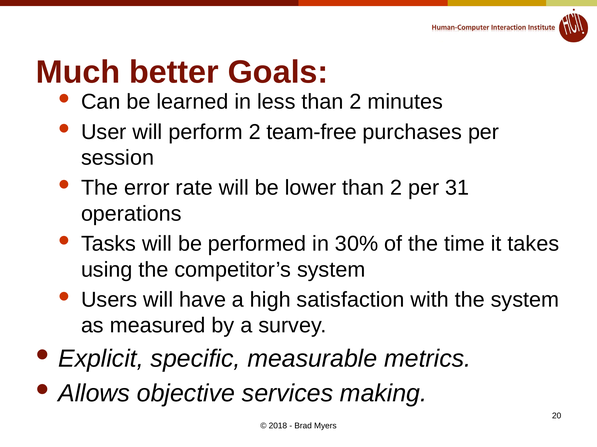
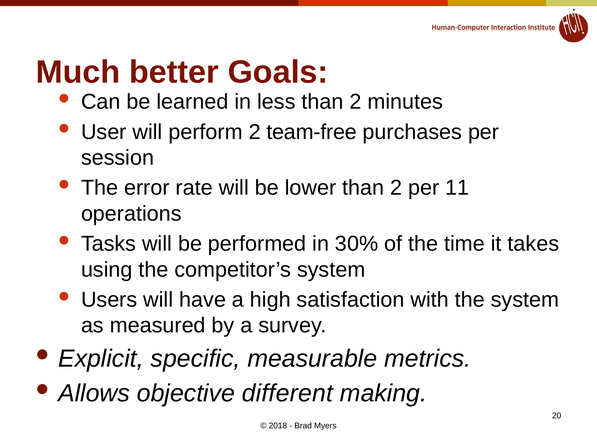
31: 31 -> 11
services: services -> different
